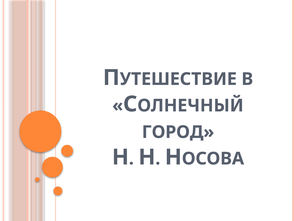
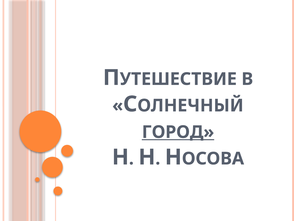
ГОРОД underline: none -> present
